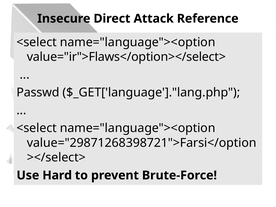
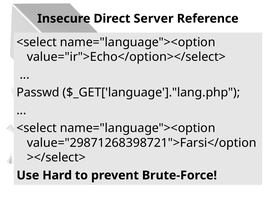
Attack: Attack -> Server
value="ir">Flaws</option></select>: value="ir">Flaws</option></select> -> value="ir">Echo</option></select>
